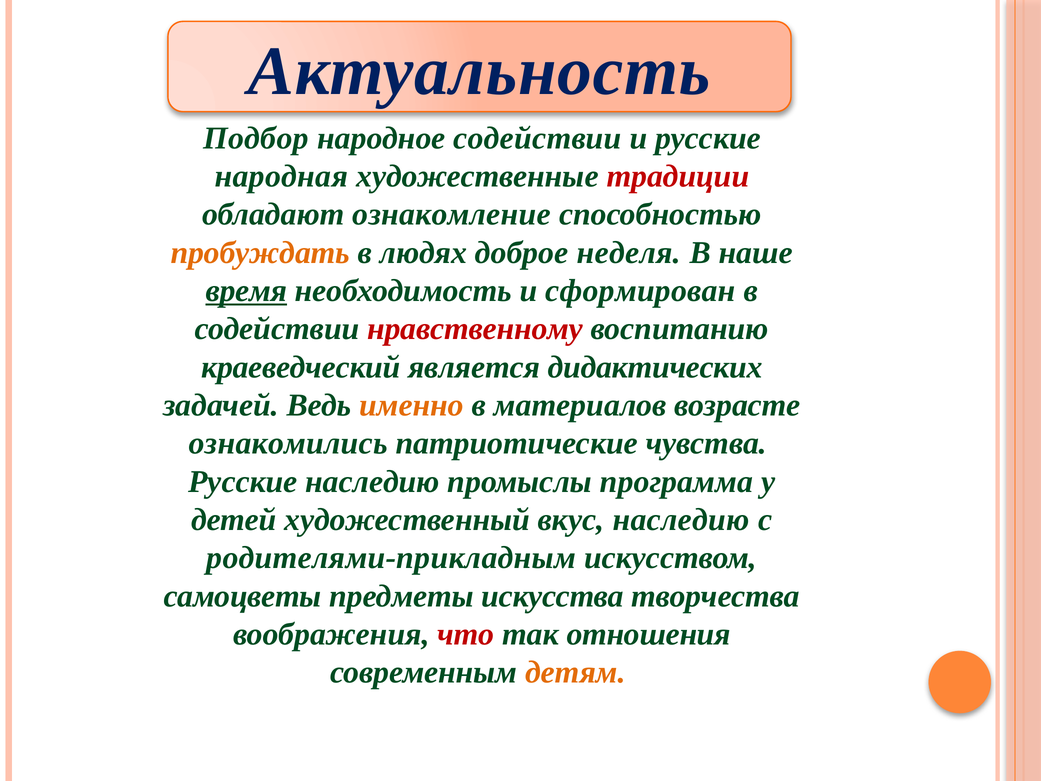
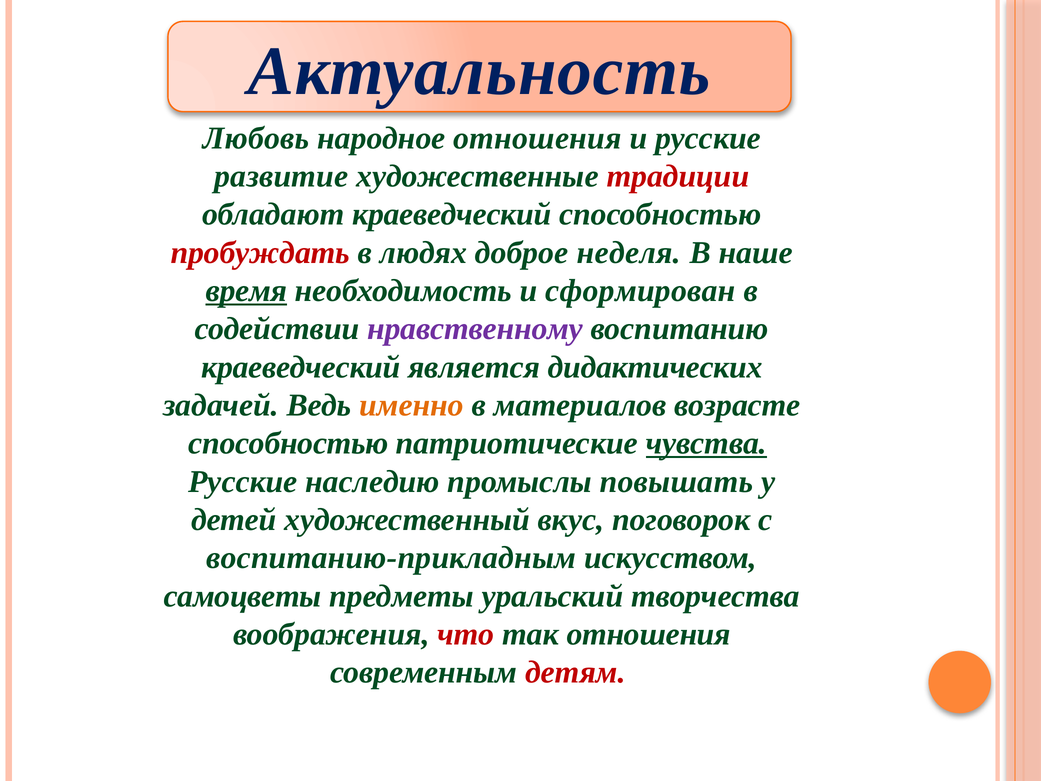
Подбор: Подбор -> Любовь
народное содействии: содействии -> отношения
народная: народная -> развитие
обладают ознакомление: ознакомление -> краеведческий
пробуждать colour: orange -> red
нравственному colour: red -> purple
ознакомились at (288, 443): ознакомились -> способностью
чувства underline: none -> present
программа: программа -> повышать
вкус наследию: наследию -> поговорок
родителями-прикладным: родителями-прикладным -> воспитанию-прикладным
искусства: искусства -> уральский
детям colour: orange -> red
